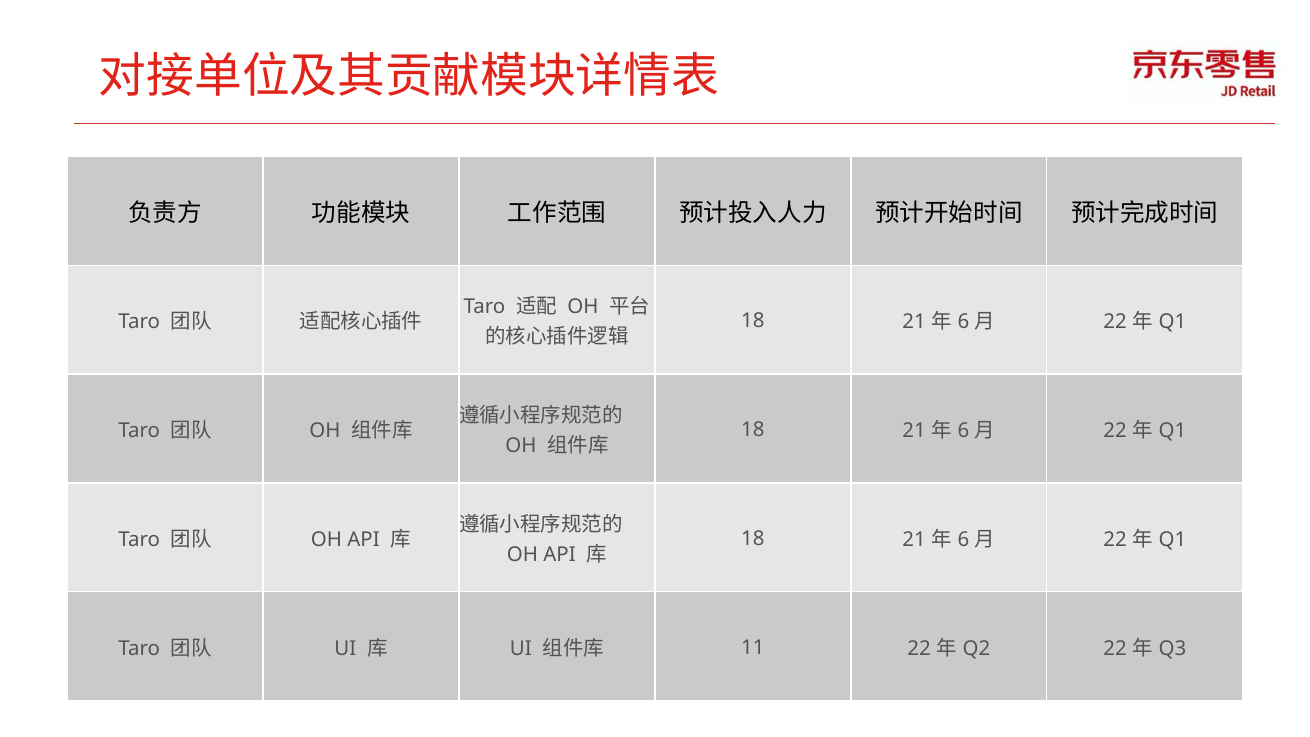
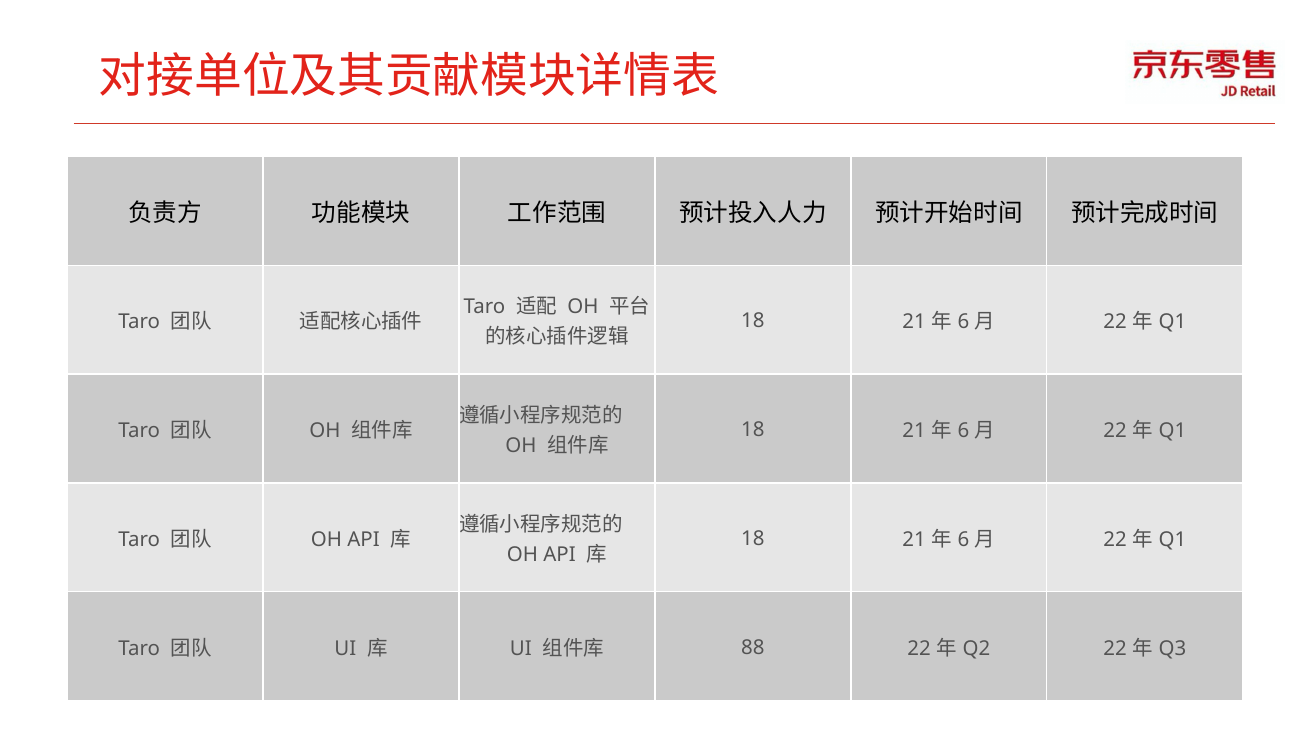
11: 11 -> 88
